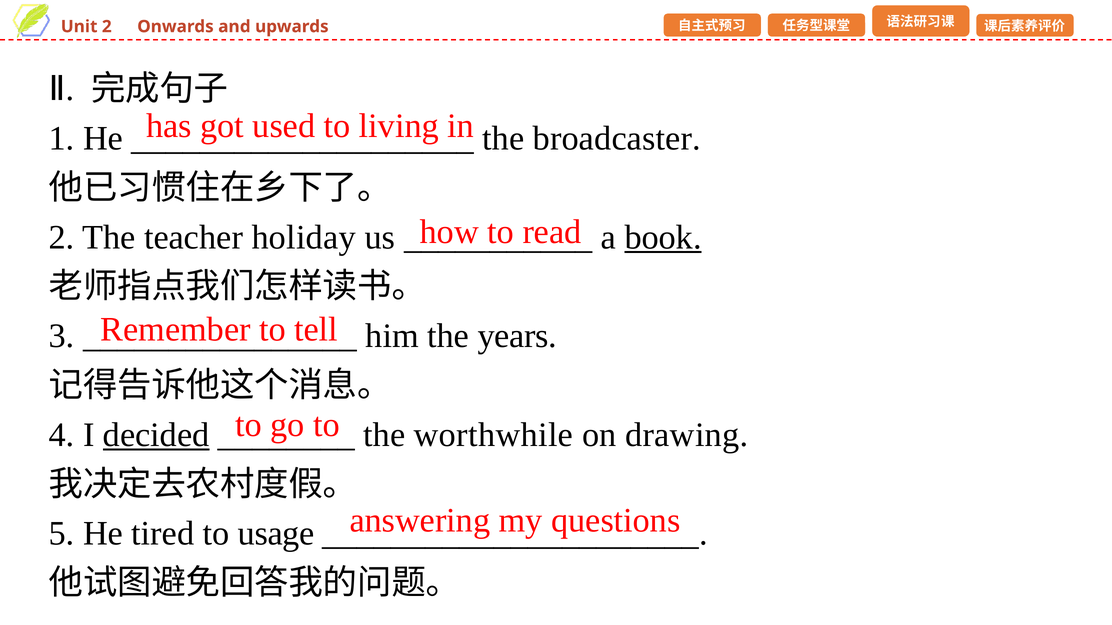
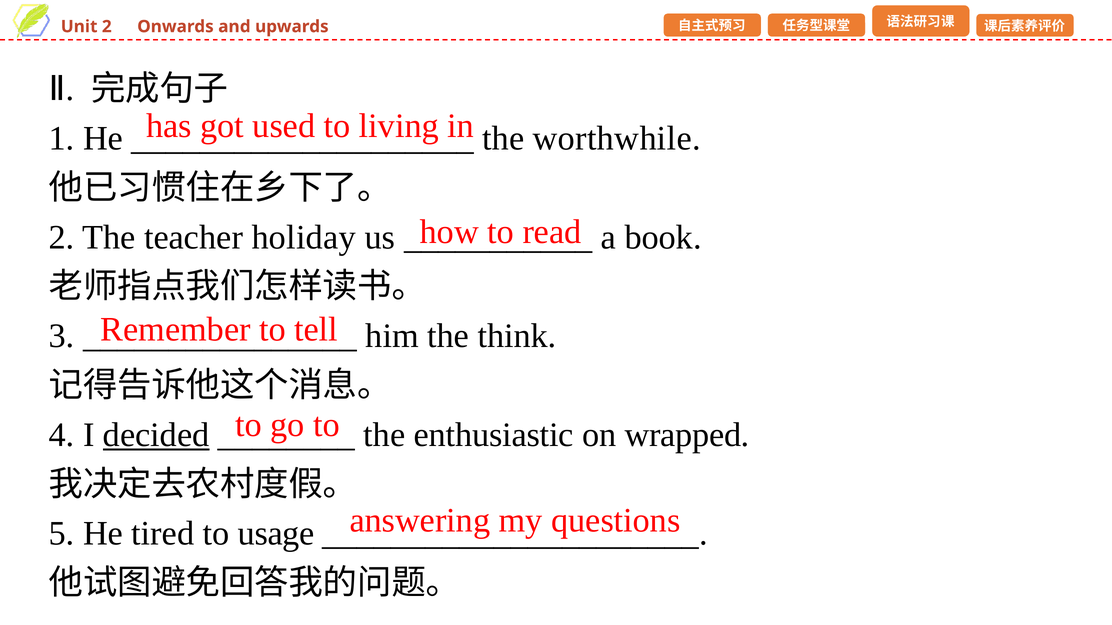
broadcaster: broadcaster -> worthwhile
book underline: present -> none
years: years -> think
worthwhile: worthwhile -> enthusiastic
drawing: drawing -> wrapped
